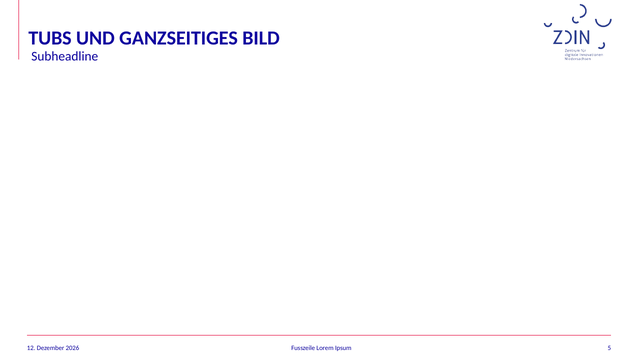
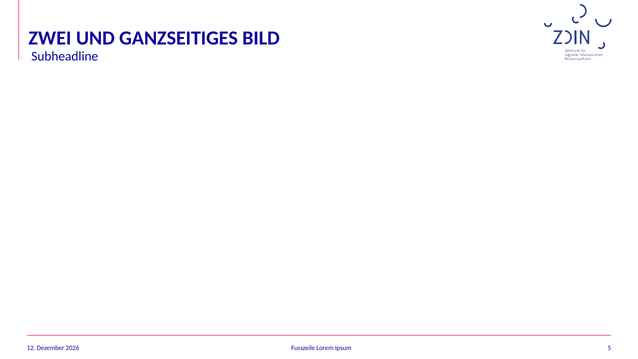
TUBS: TUBS -> ZWEI
